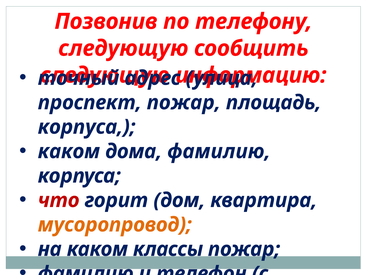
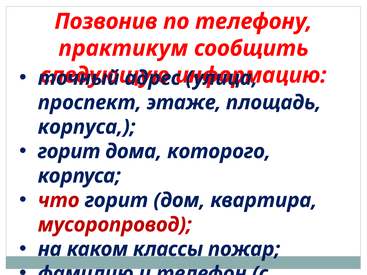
следующую at (123, 48): следующую -> практикум
проспект пожар: пожар -> этаже
каком at (69, 152): каком -> горит
дома фамилию: фамилию -> которого
мусоропровод colour: orange -> red
